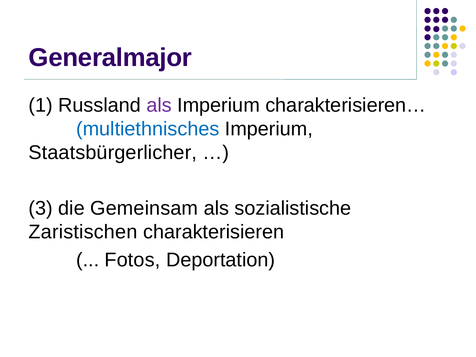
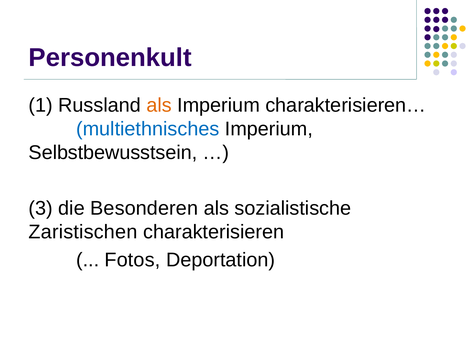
Generalmajor: Generalmajor -> Personenkult
als at (159, 105) colour: purple -> orange
Staatsbürgerlicher: Staatsbürgerlicher -> Selbstbewusstsein
Gemeinsam: Gemeinsam -> Besonderen
